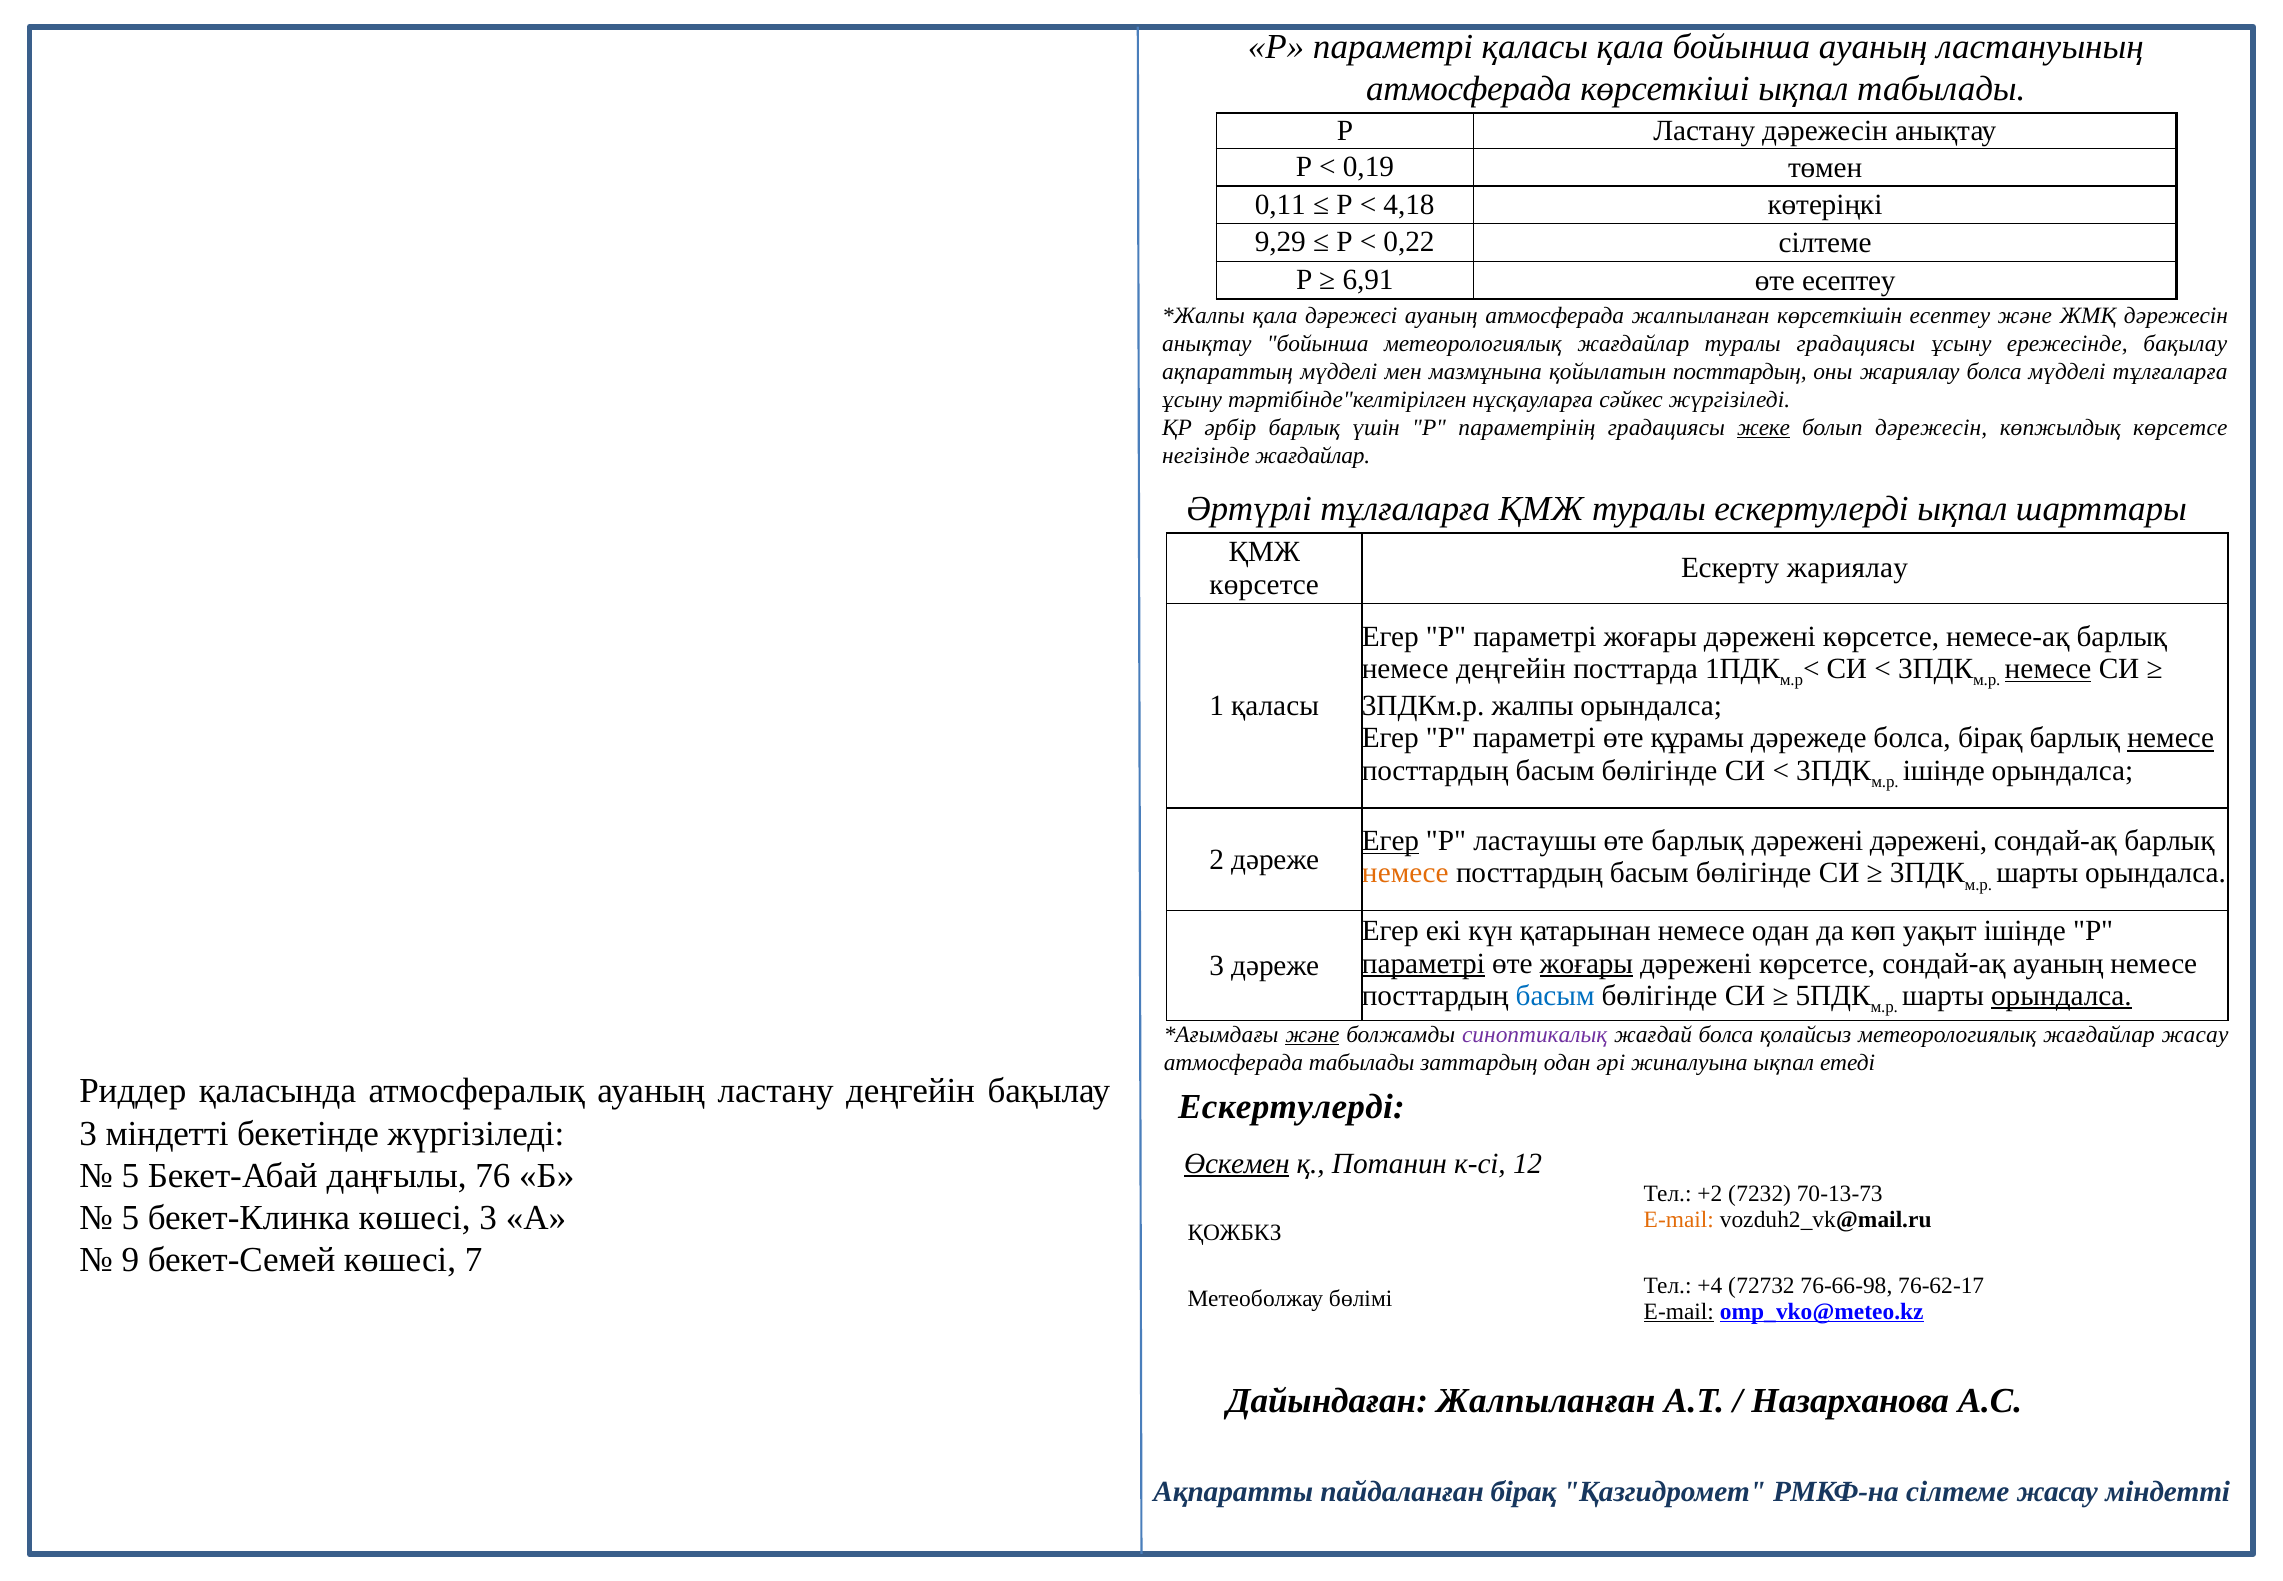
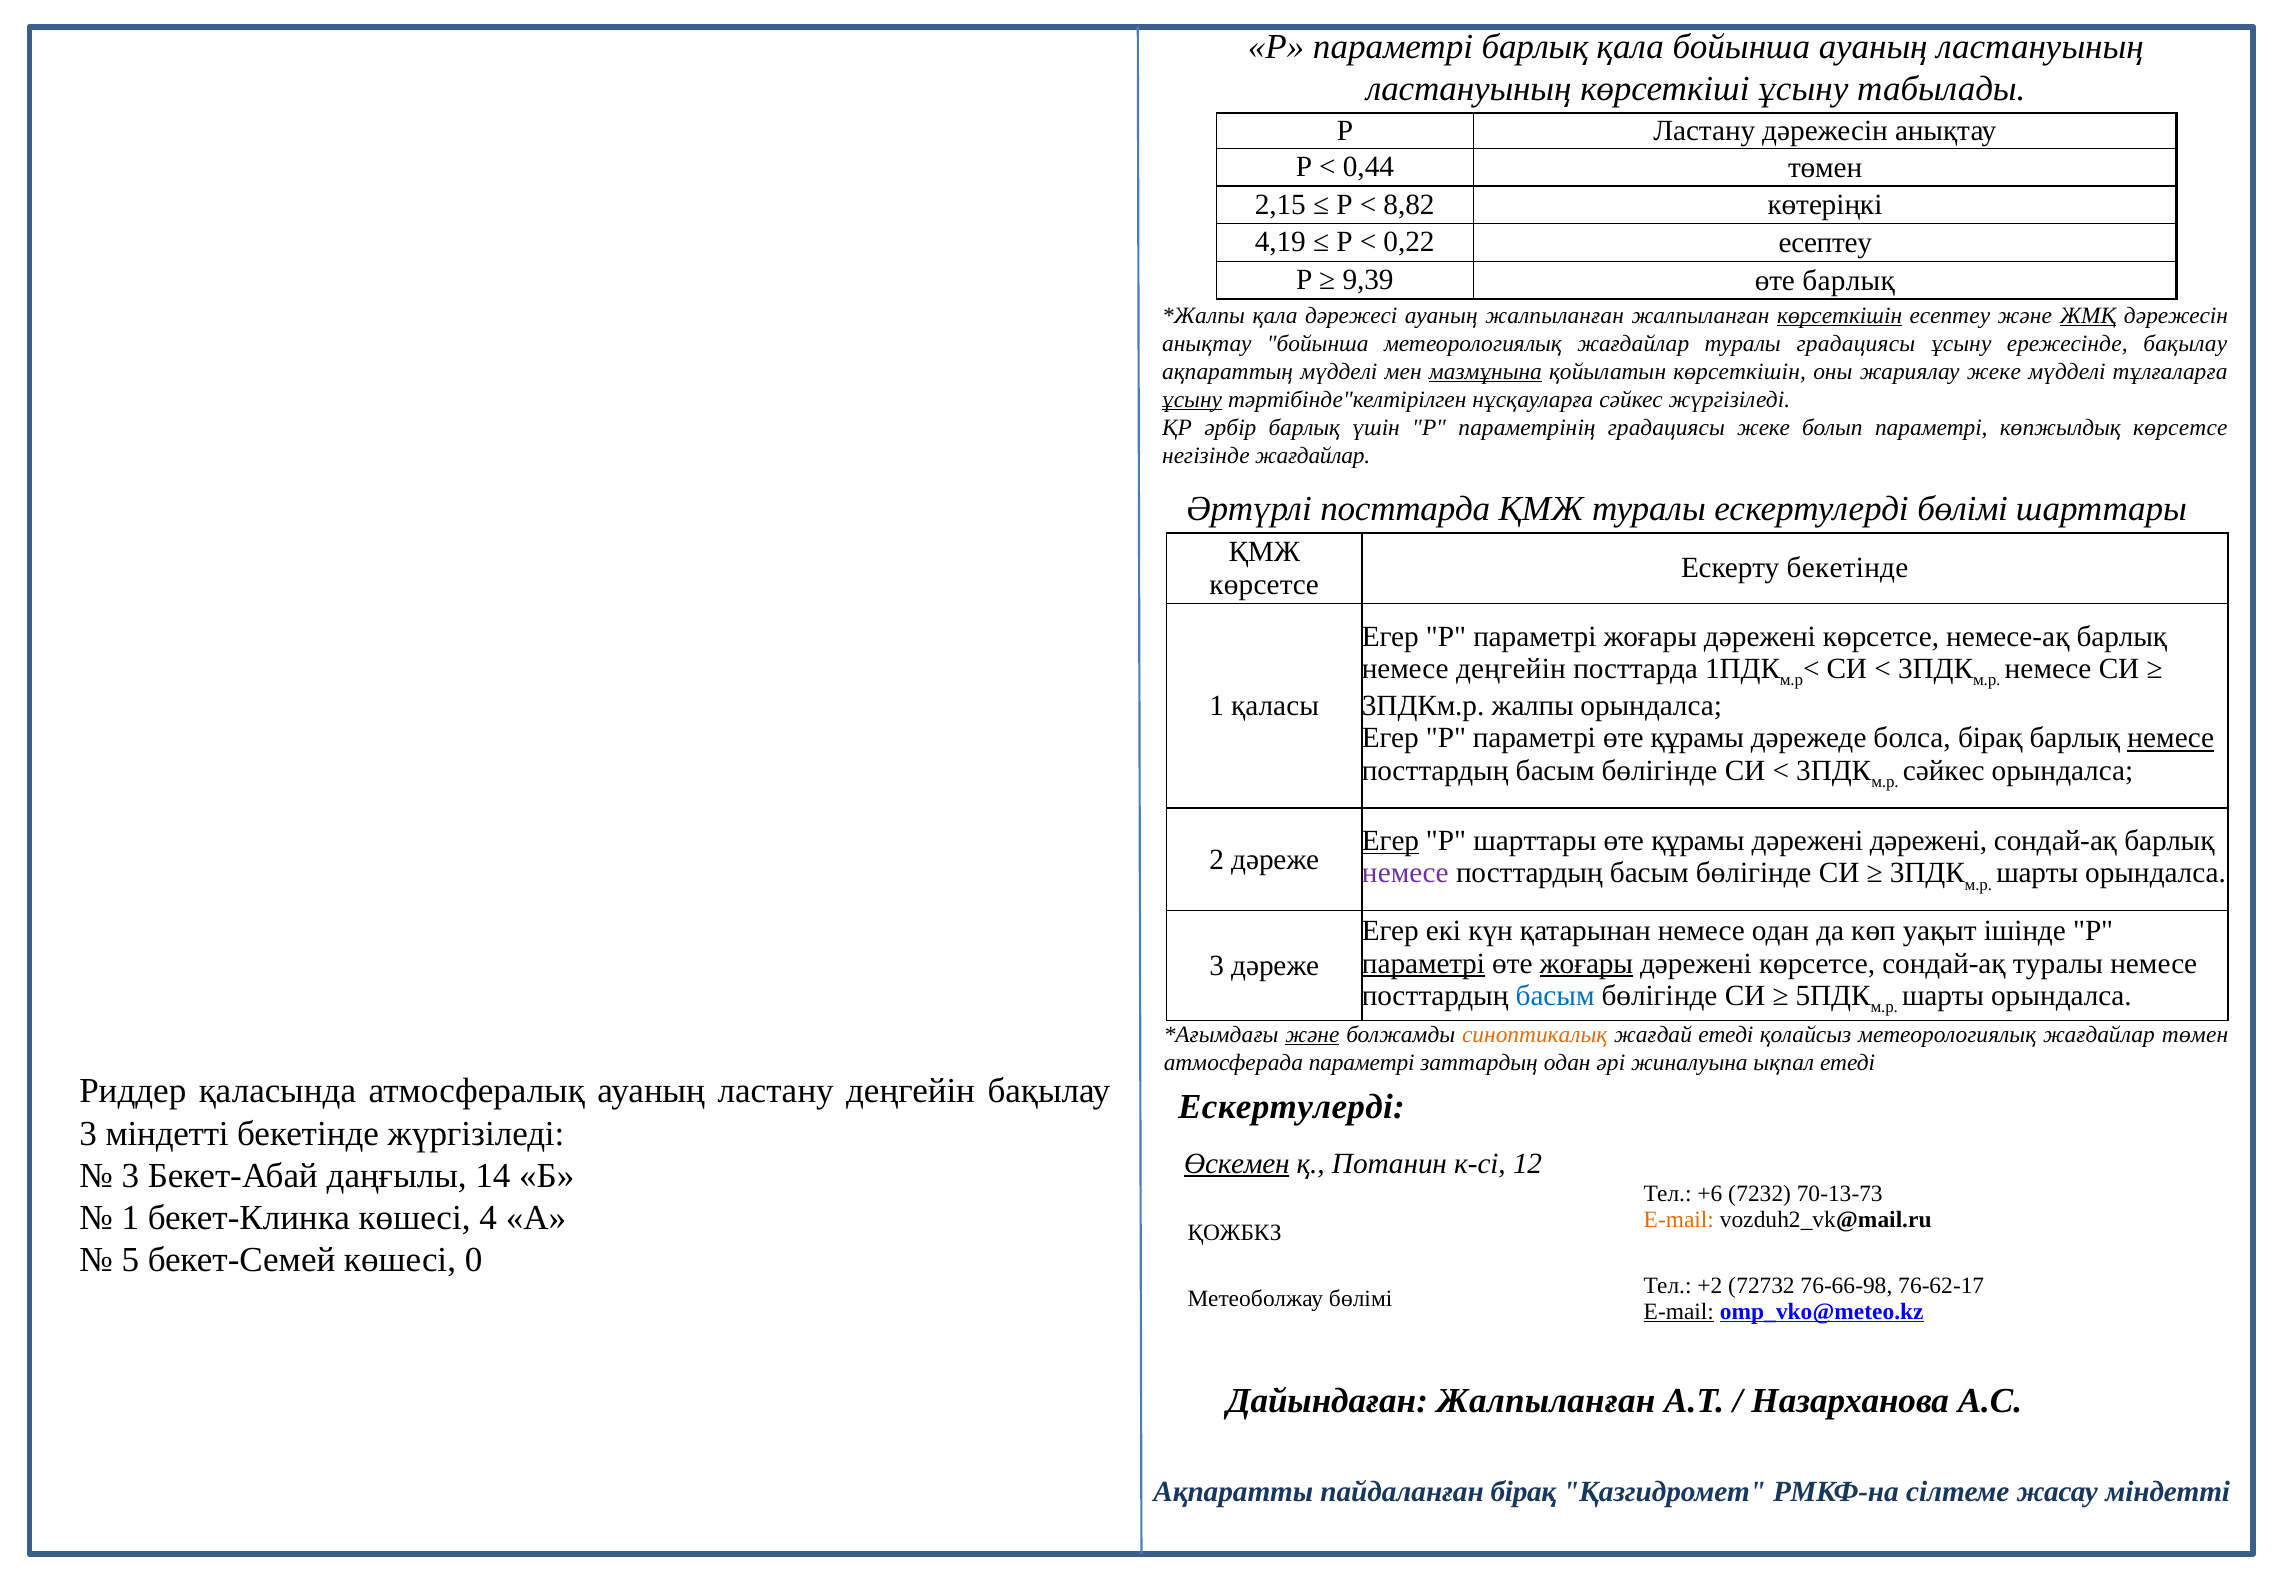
параметрі қаласы: қаласы -> барлық
атмосферада at (1469, 89): атмосферада -> ластануының
көрсеткіші ықпал: ықпал -> ұсыну
0,19: 0,19 -> 0,44
0,11: 0,11 -> 2,15
4,18: 4,18 -> 8,82
9,29: 9,29 -> 4,19
0,22 сілтеме: сілтеме -> есептеу
6,91: 6,91 -> 9,39
өте есептеу: есептеу -> барлық
ауаның атмосферада: атмосферада -> жалпыланған
көрсеткішін at (1840, 315) underline: none -> present
ЖМҚ underline: none -> present
мазмұнына underline: none -> present
қойылатын посттардың: посттардың -> көрсеткішін
жариялау болса: болса -> жеке
ұсыну at (1192, 399) underline: none -> present
жеке at (1764, 427) underline: present -> none
болып дәрежесін: дәрежесін -> параметрі
Әртүрлі тұлғаларға: тұлғаларға -> посттарда
ескертулерді ықпал: ықпал -> бөлімі
Ескерту жариялау: жариялау -> бекетінде
немесе at (2048, 669) underline: present -> none
ішінде at (1944, 770): ішінде -> сәйкес
Р ластаушы: ластаушы -> шарттары
барлық at (1698, 841): барлық -> құрамы
немесе at (1405, 873) colour: orange -> purple
сондай-ақ ауаның: ауаның -> туралы
орындалса at (2061, 995) underline: present -> none
синоптикалық colour: purple -> orange
жағдай болса: болса -> етеді
жағдайлар жасау: жасау -> төмен
атмосферада табылады: табылады -> параметрі
5 at (130, 1175): 5 -> 3
76: 76 -> 14
+2: +2 -> +6
5 at (130, 1217): 5 -> 1
көшесі 3: 3 -> 4
9: 9 -> 5
7: 7 -> 0
+4: +4 -> +2
